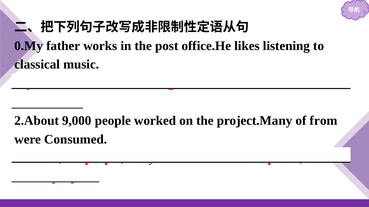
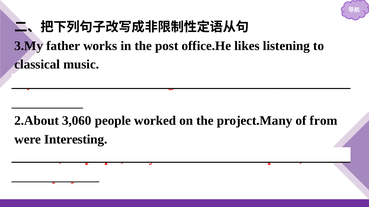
0.My: 0.My -> 3.My
9,000: 9,000 -> 3,060
Consumed: Consumed -> Interesting
